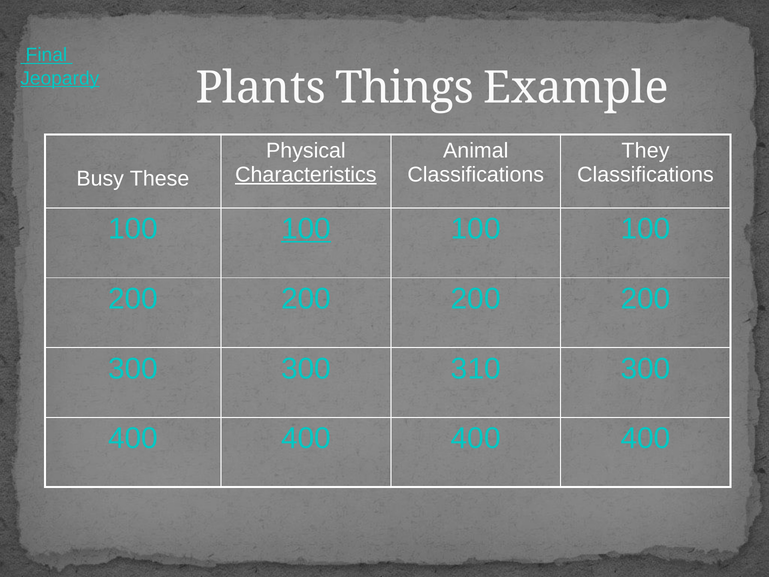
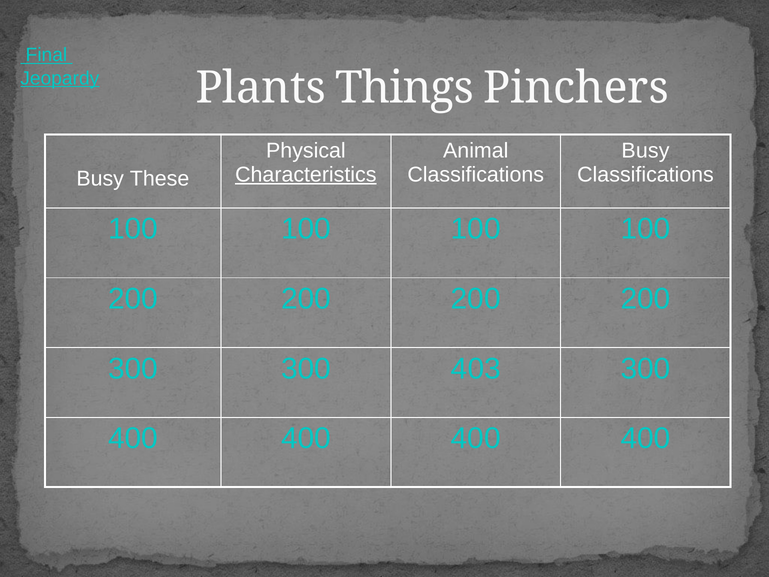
Example: Example -> Pinchers
They at (645, 151): They -> Busy
100 at (306, 229) underline: present -> none
310: 310 -> 403
